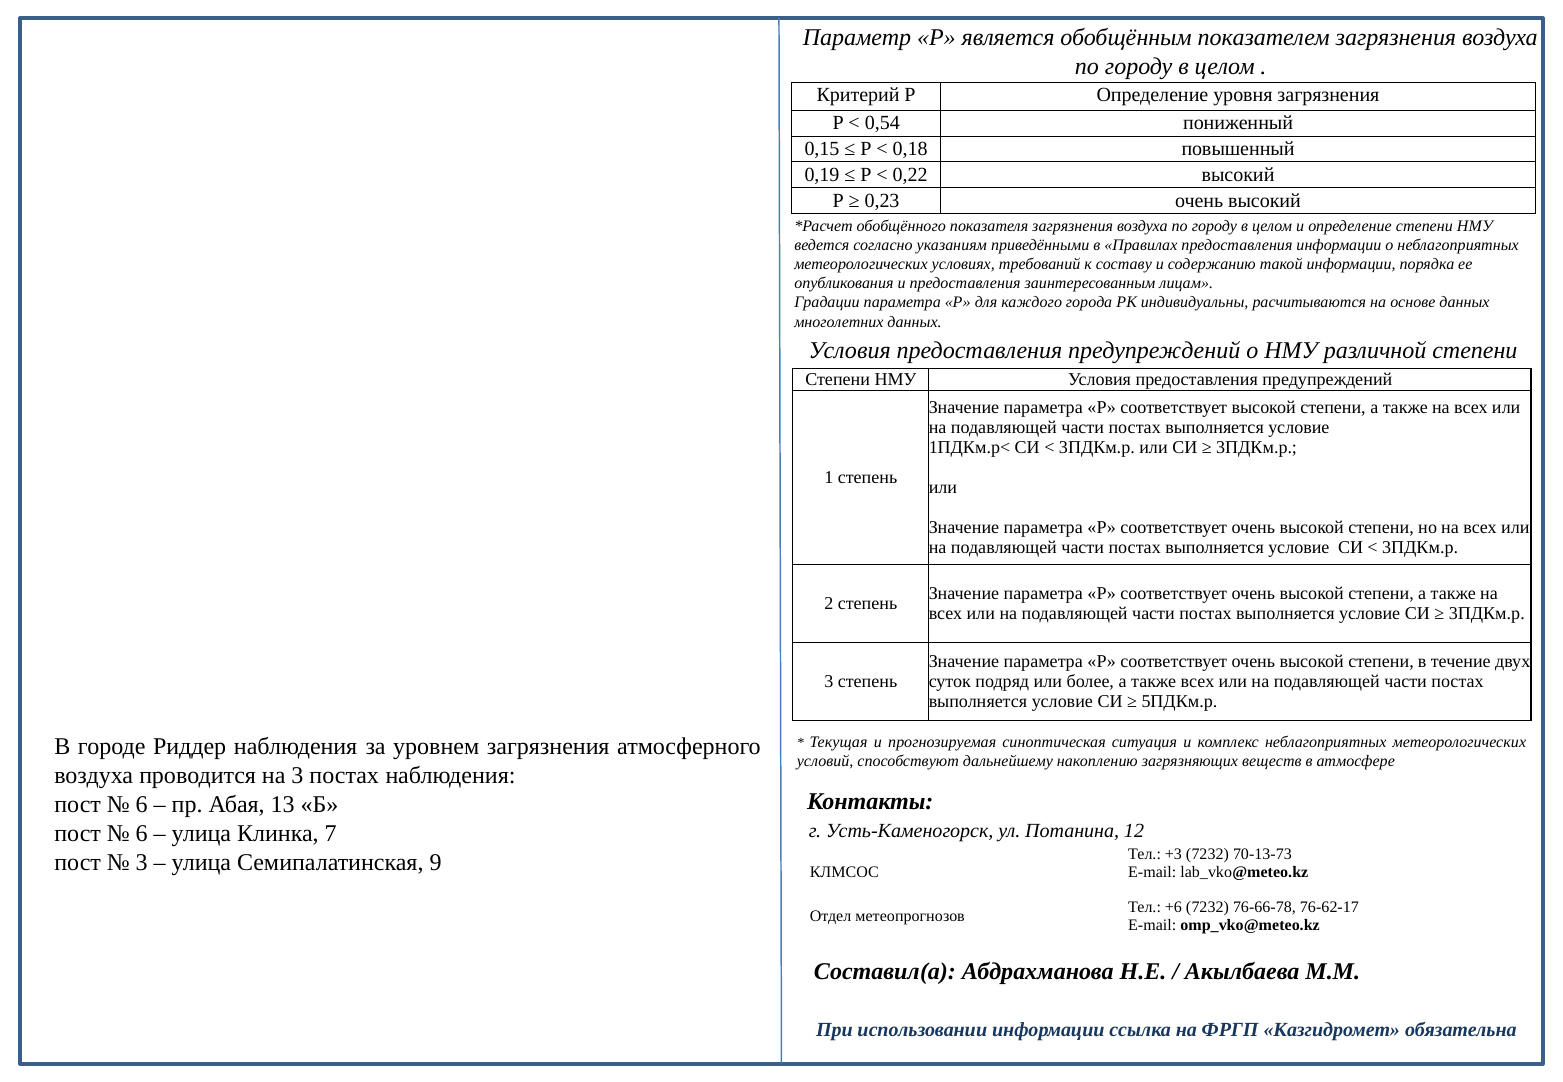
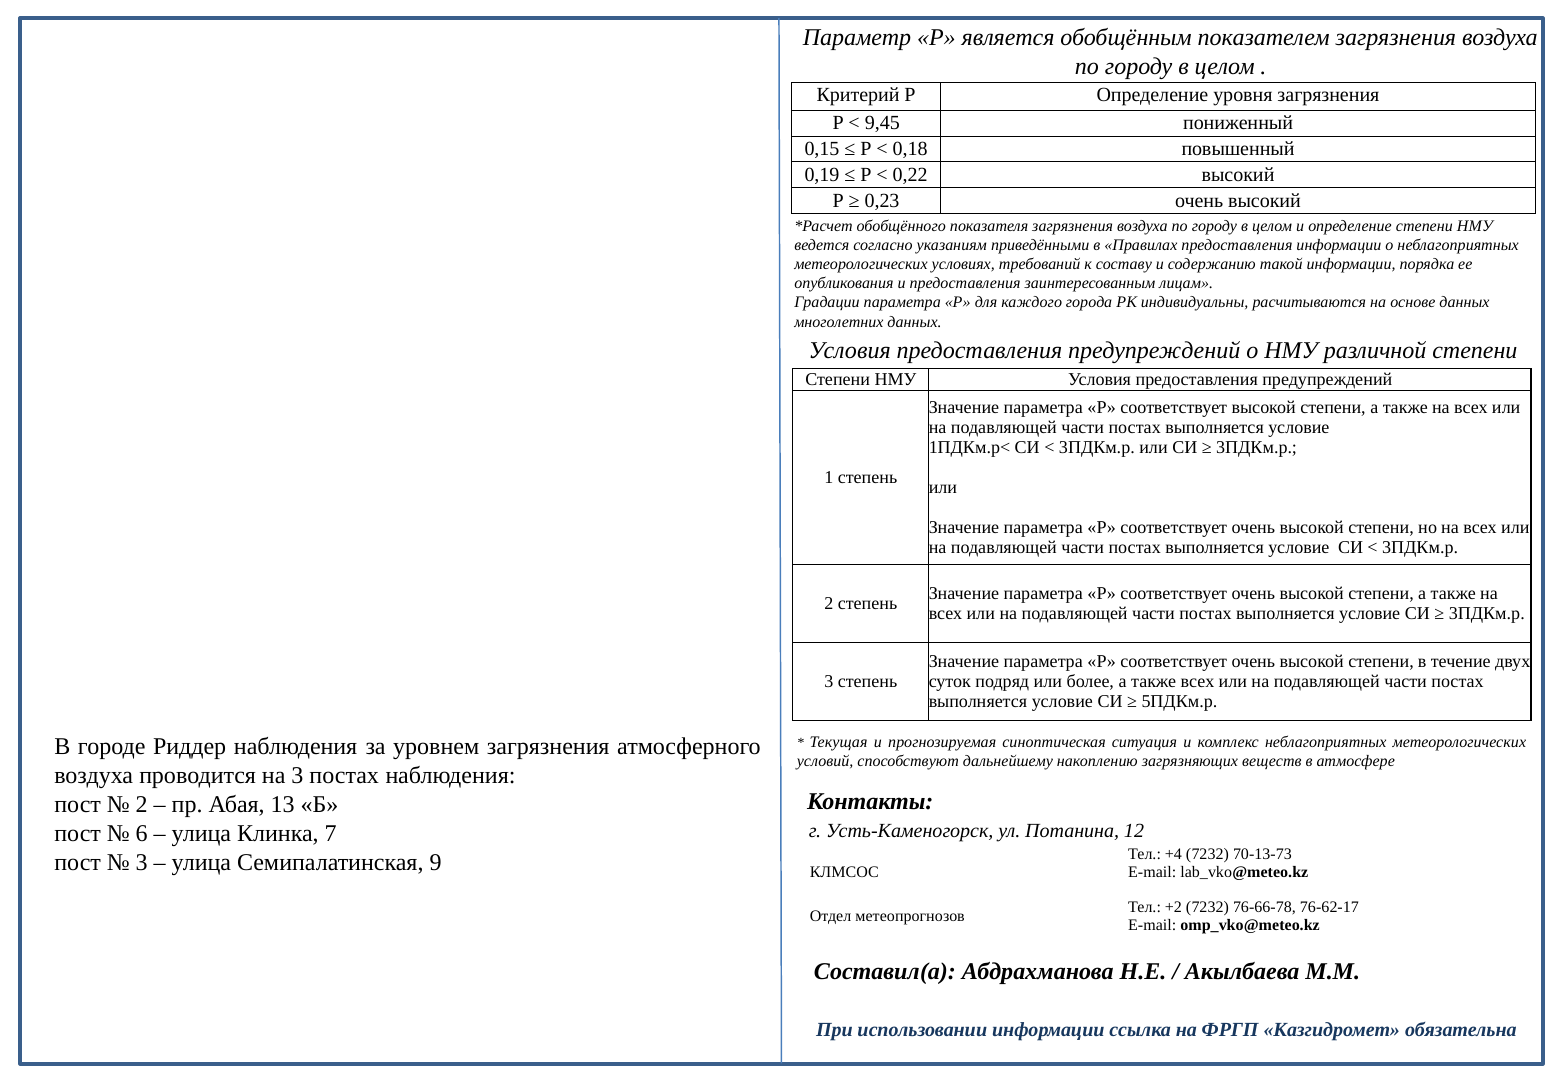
0,54: 0,54 -> 9,45
6 at (142, 805): 6 -> 2
+3: +3 -> +4
+6: +6 -> +2
